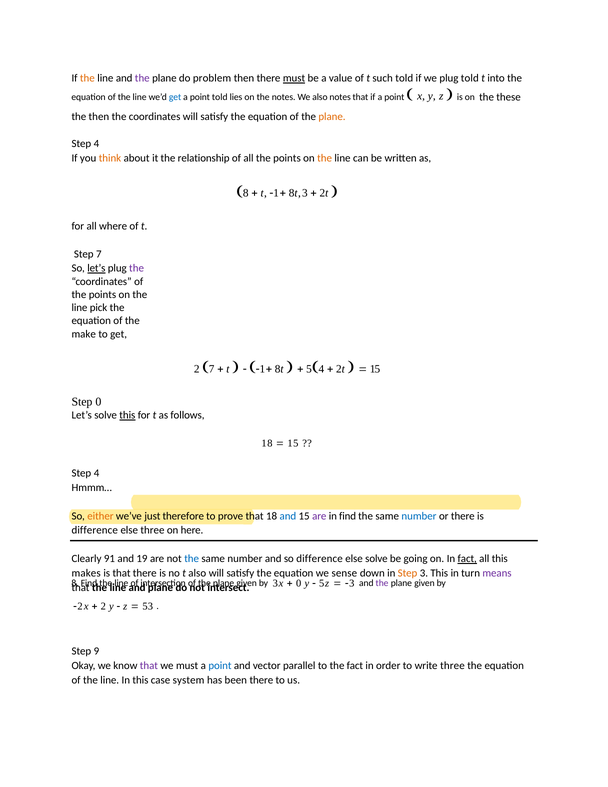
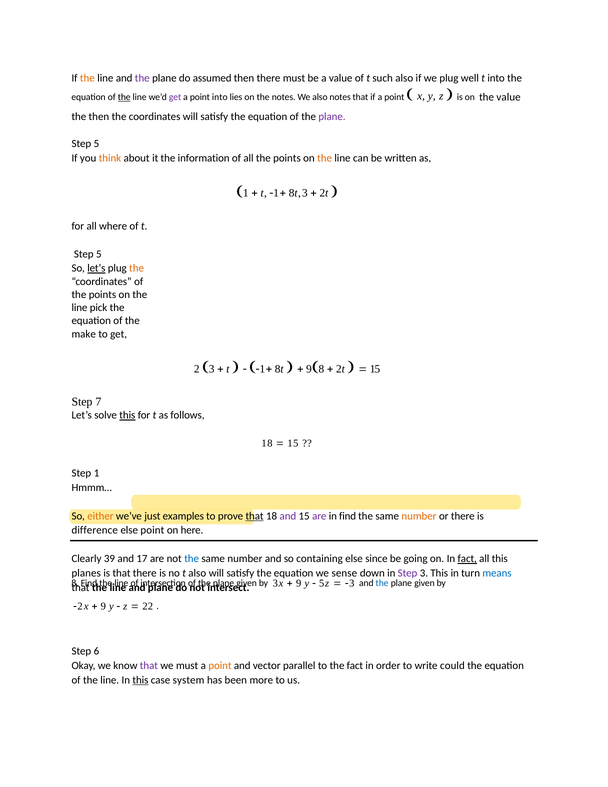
problem: problem -> assumed
must at (294, 78) underline: present -> none
such told: told -> also
plug told: told -> well
the at (124, 97) underline: none -> present
get at (175, 97) colour: blue -> purple
point told: told -> into
the these: these -> value
plane at (332, 117) colour: orange -> purple
4 at (96, 144): 4 -> 5
relationship: relationship -> information
8 at (246, 193): 8 -> 1
7 at (99, 254): 7 -> 5
the at (137, 268) colour: purple -> orange
7 at (212, 369): 7 -> 3
5 at (309, 369): 5 -> 9
4 at (321, 369): 4 -> 8
Step 0: 0 -> 7
4 at (97, 473): 4 -> 1
therefore: therefore -> examples
that at (255, 516) underline: none -> present
and at (288, 516) colour: blue -> purple
number at (419, 516) colour: blue -> orange
else three: three -> point
91: 91 -> 39
19: 19 -> 17
so difference: difference -> containing
else solve: solve -> since
makes: makes -> planes
Step at (408, 573) colour: orange -> purple
means colour: purple -> blue
0 at (299, 583): 0 -> 9
the at (382, 583) colour: purple -> blue
2 at (103, 606): 2 -> 9
53: 53 -> 22
9: 9 -> 6
point at (220, 666) colour: blue -> orange
write three: three -> could
this at (140, 680) underline: none -> present
been there: there -> more
